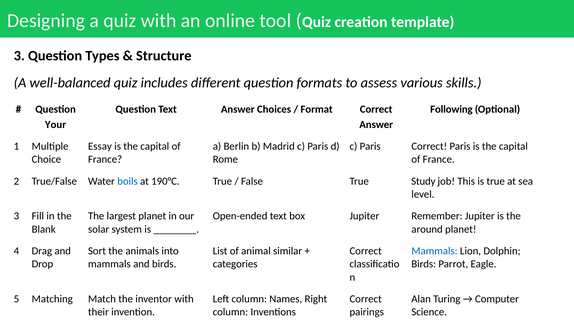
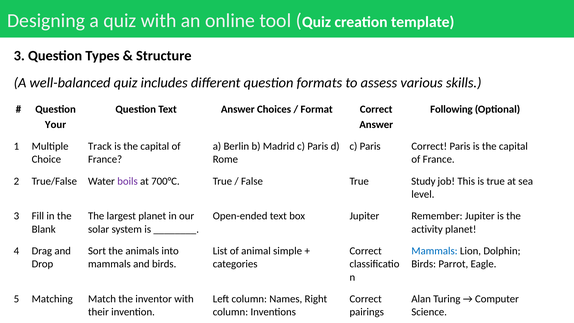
Essay: Essay -> Track
boils colour: blue -> purple
190°C: 190°C -> 700°C
around: around -> activity
similar: similar -> simple
